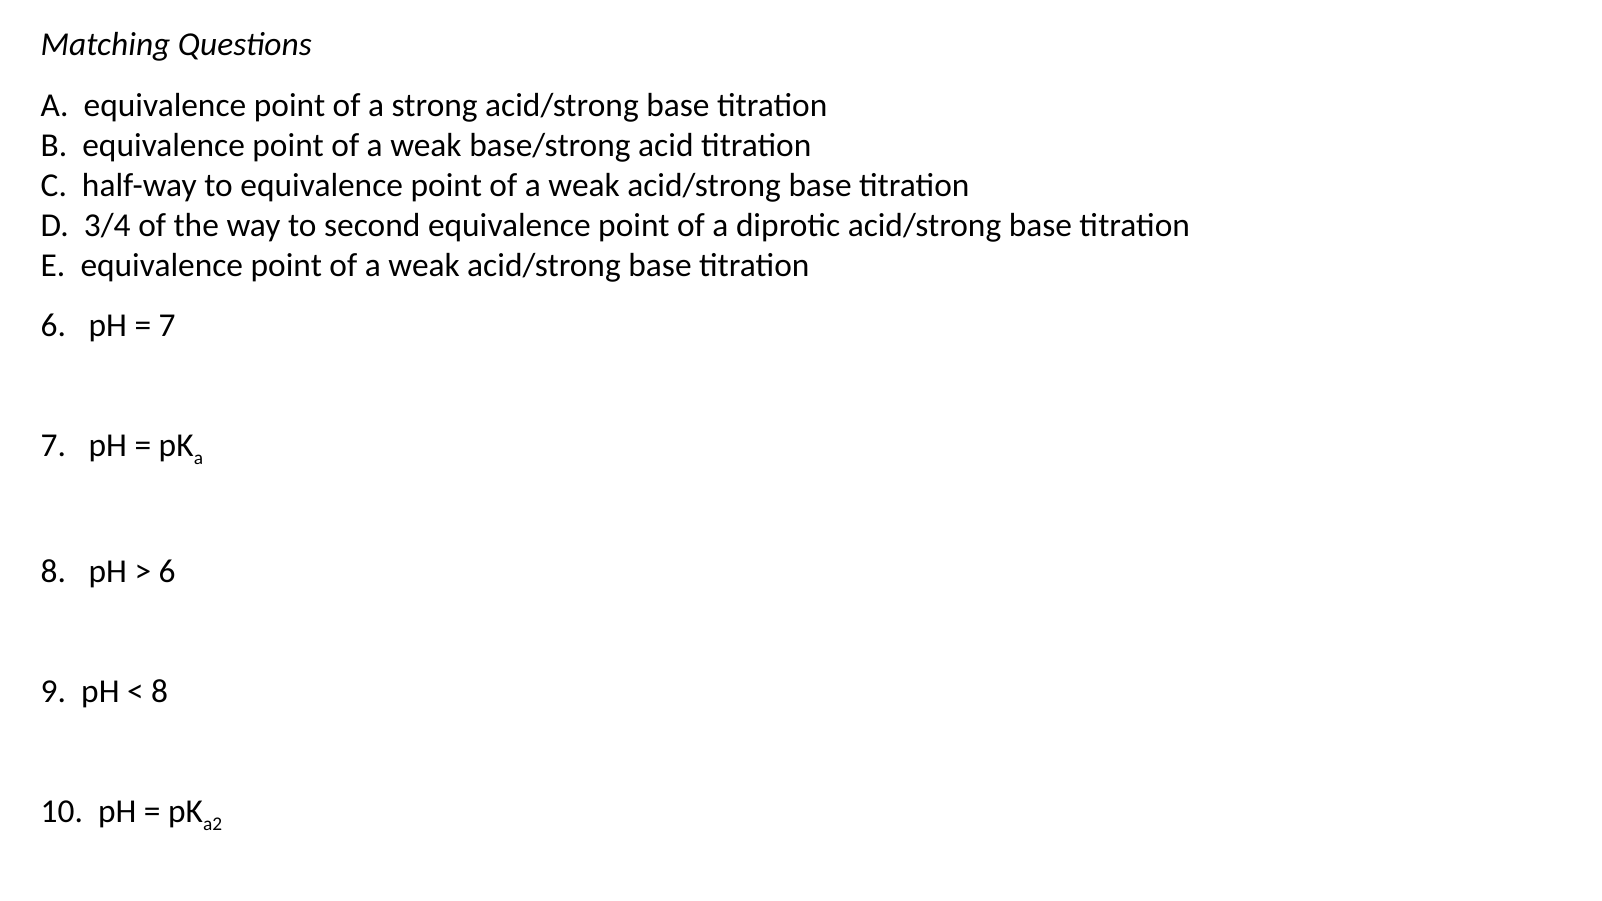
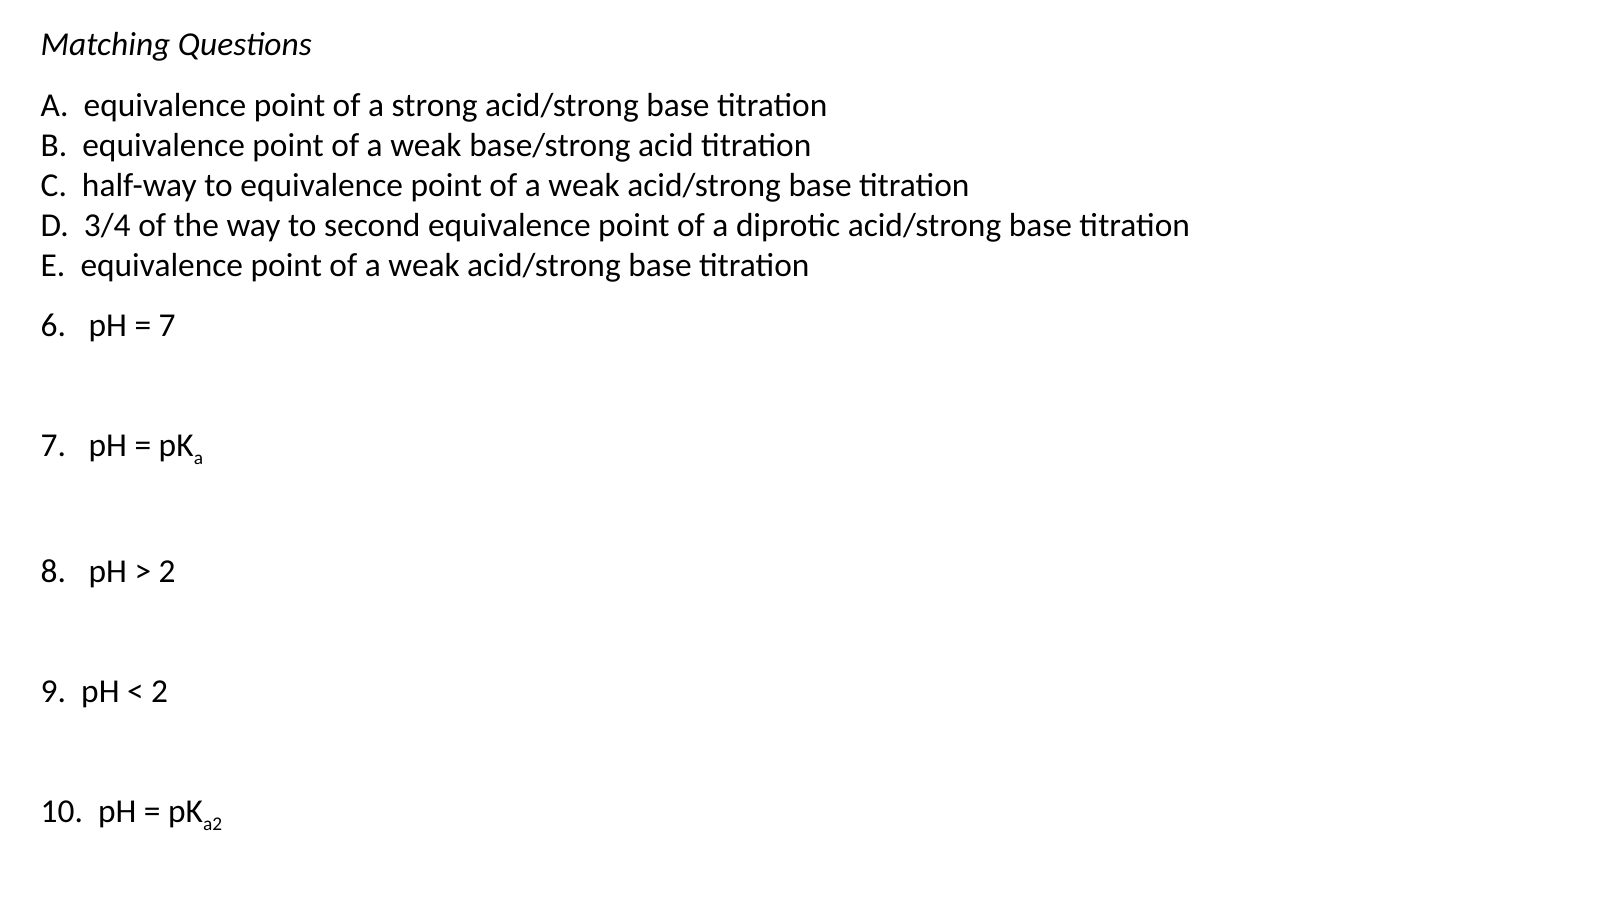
6 at (167, 571): 6 -> 2
8 at (160, 692): 8 -> 2
